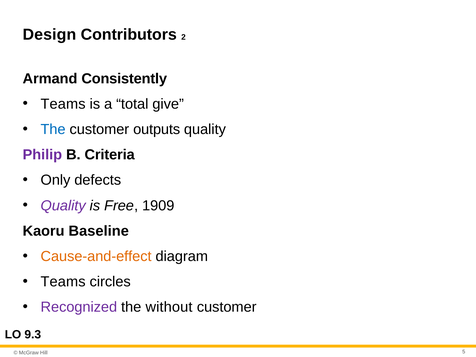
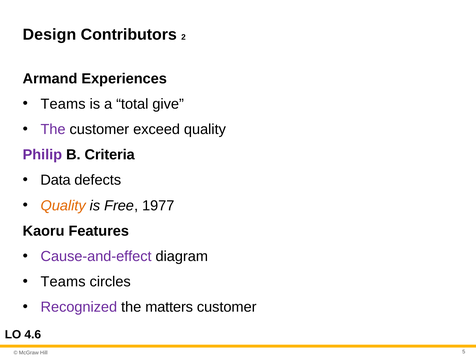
Consistently: Consistently -> Experiences
The at (53, 129) colour: blue -> purple
outputs: outputs -> exceed
Only: Only -> Data
Quality at (63, 206) colour: purple -> orange
1909: 1909 -> 1977
Baseline: Baseline -> Features
Cause-and-effect colour: orange -> purple
without: without -> matters
9.3: 9.3 -> 4.6
